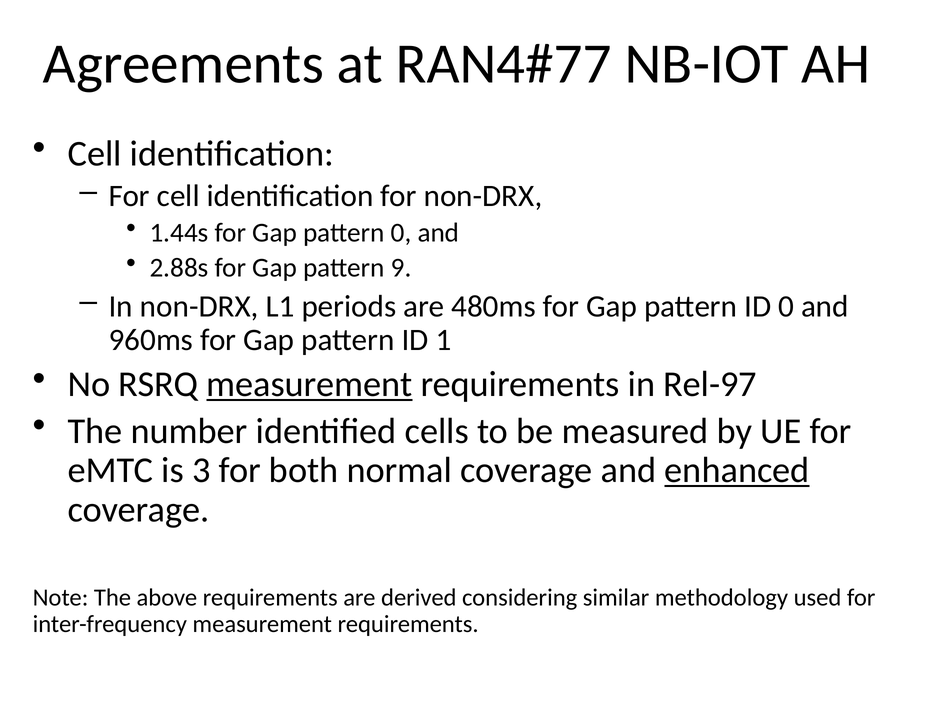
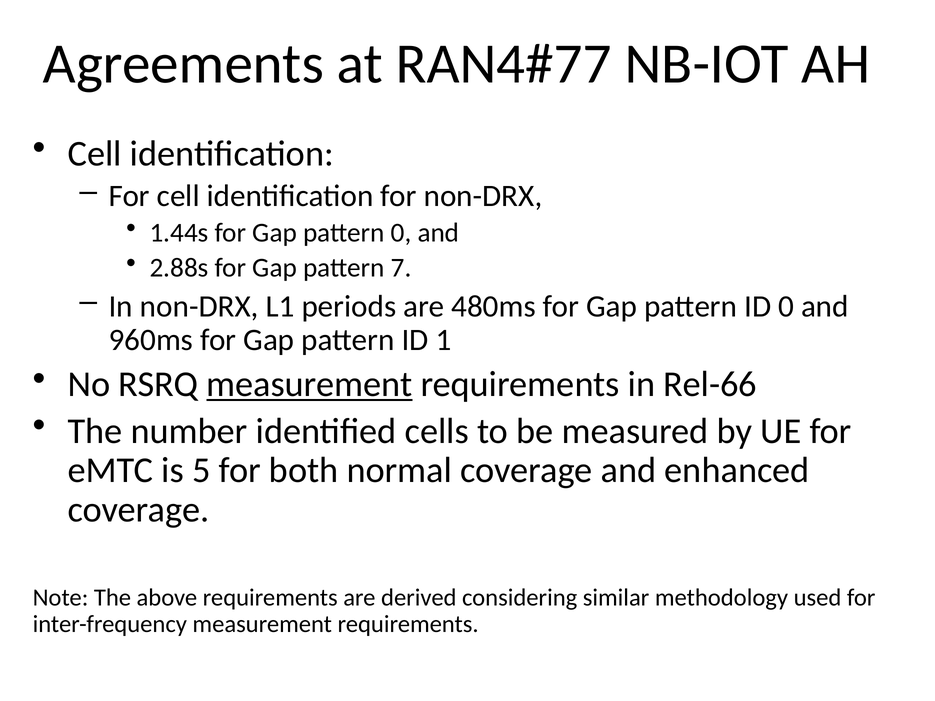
9: 9 -> 7
Rel-97: Rel-97 -> Rel-66
3: 3 -> 5
enhanced underline: present -> none
